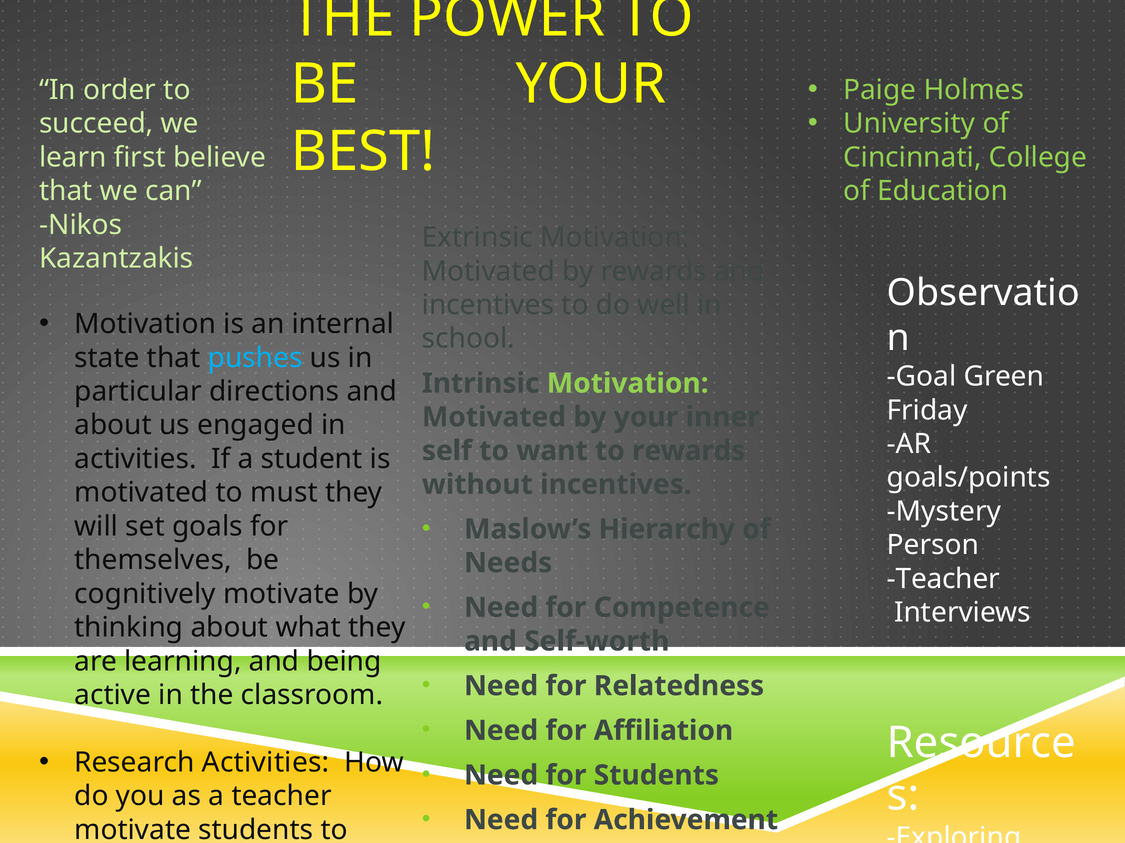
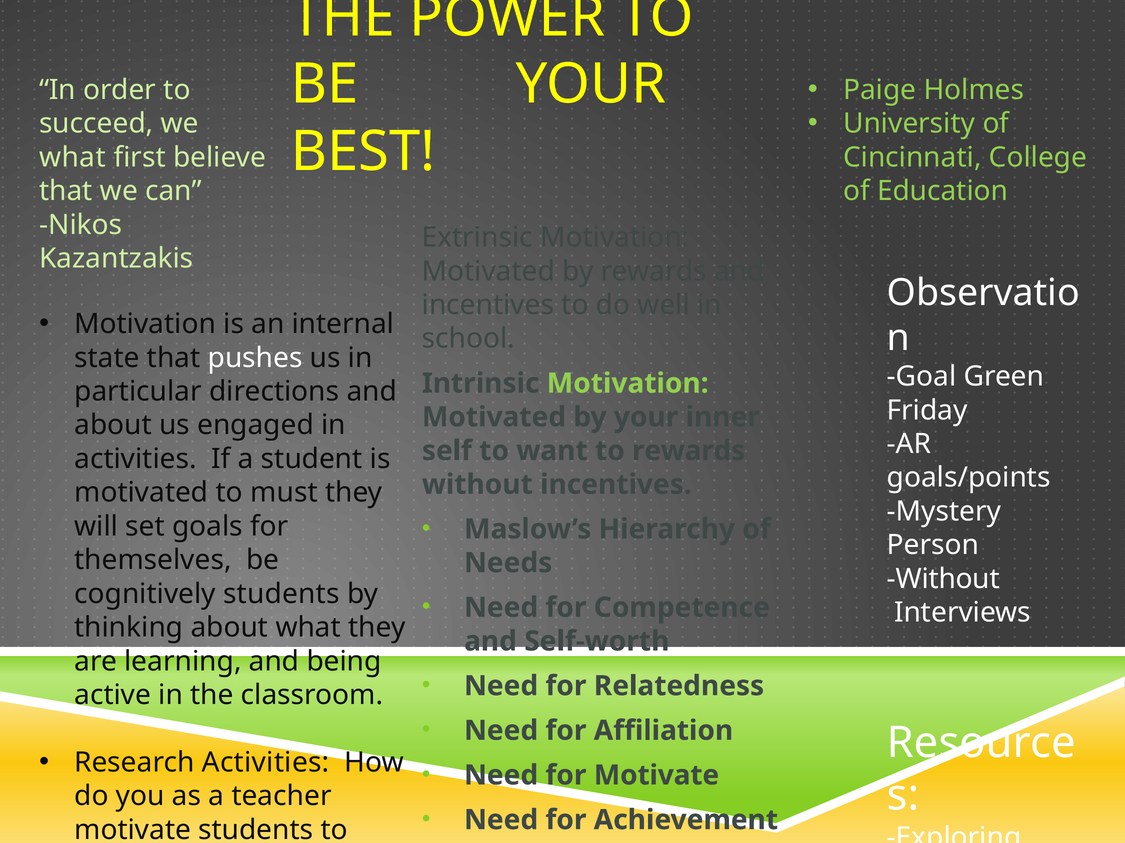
learn at (73, 157): learn -> what
pushes colour: light blue -> white
Teacher at (943, 579): Teacher -> Without
cognitively motivate: motivate -> students
for Students: Students -> Motivate
